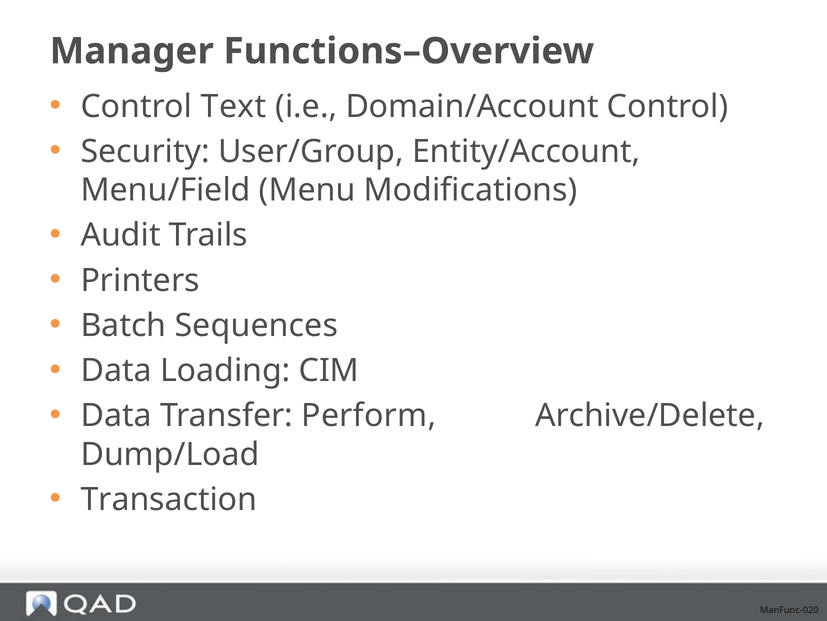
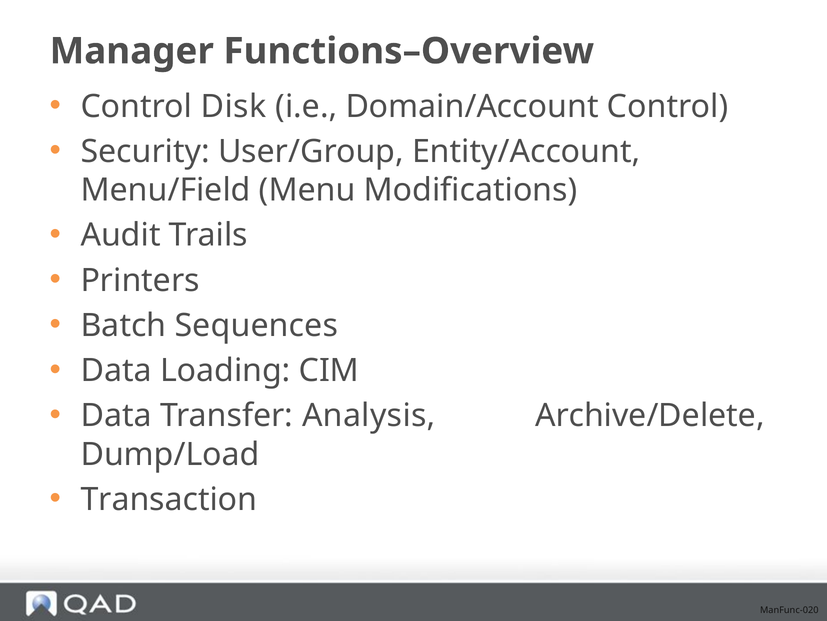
Text: Text -> Disk
Perform: Perform -> Analysis
